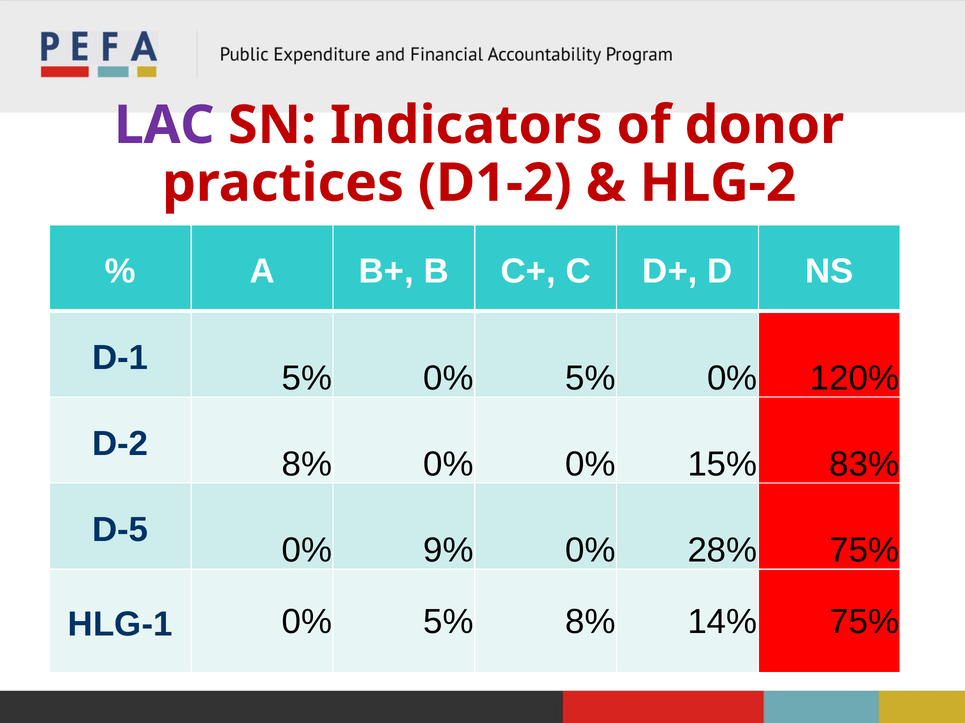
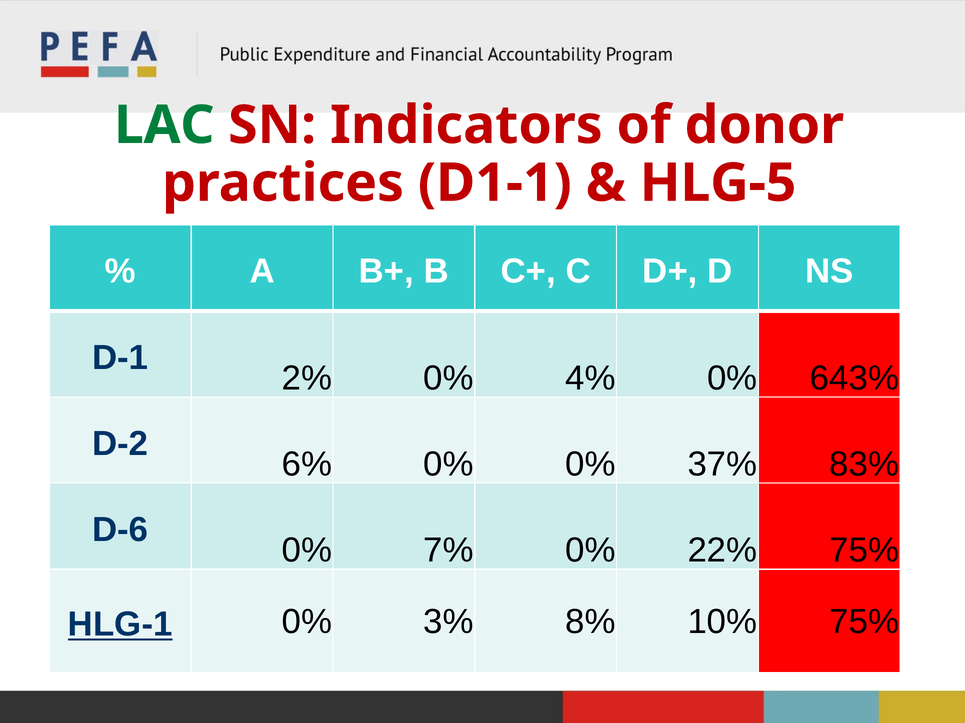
LAC colour: purple -> green
D1-2: D1-2 -> D1-1
HLG-2: HLG-2 -> HLG-5
5% at (307, 379): 5% -> 2%
5% at (590, 379): 5% -> 4%
120%: 120% -> 643%
8% at (307, 465): 8% -> 6%
15%: 15% -> 37%
D-5: D-5 -> D-6
9%: 9% -> 7%
28%: 28% -> 22%
HLG-1 underline: none -> present
5% at (449, 623): 5% -> 3%
14%: 14% -> 10%
